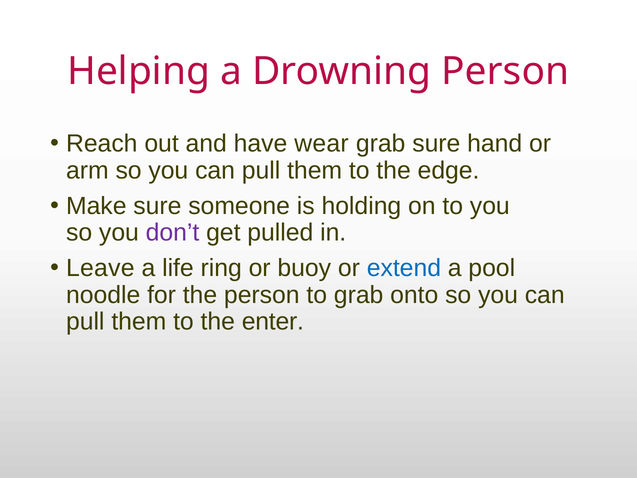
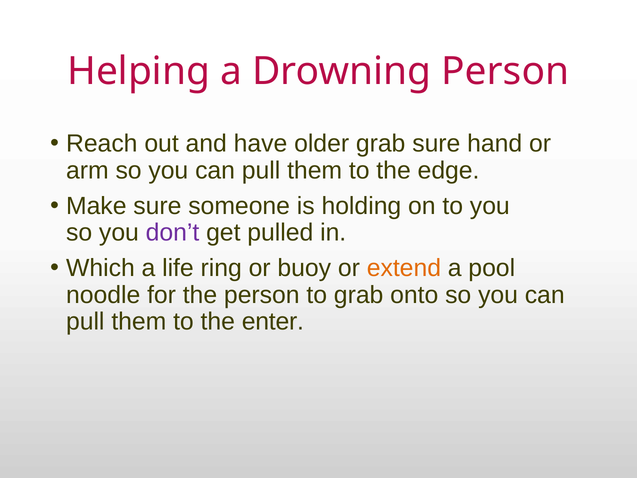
wear: wear -> older
Leave: Leave -> Which
extend colour: blue -> orange
